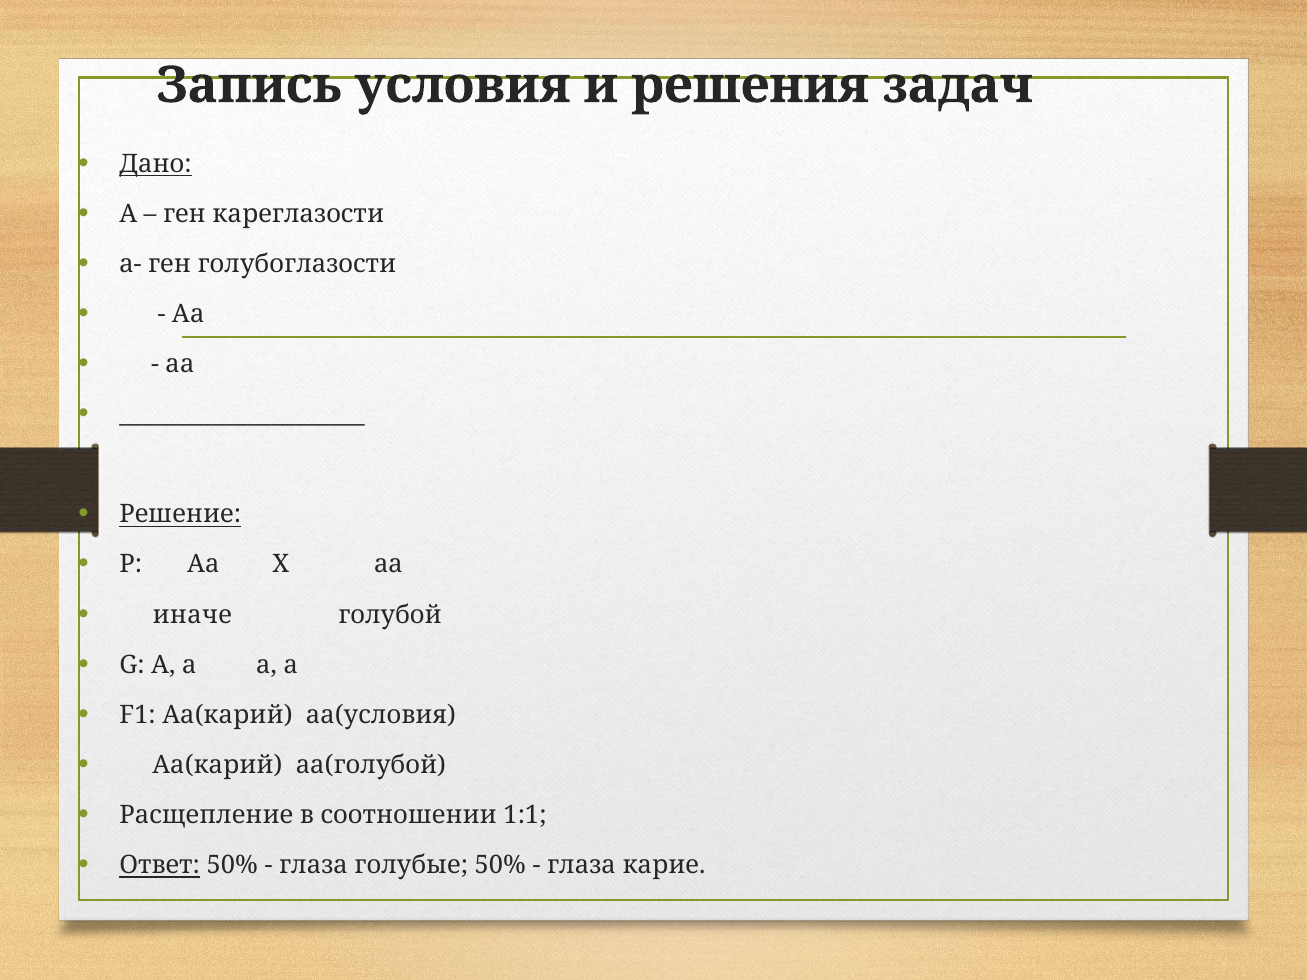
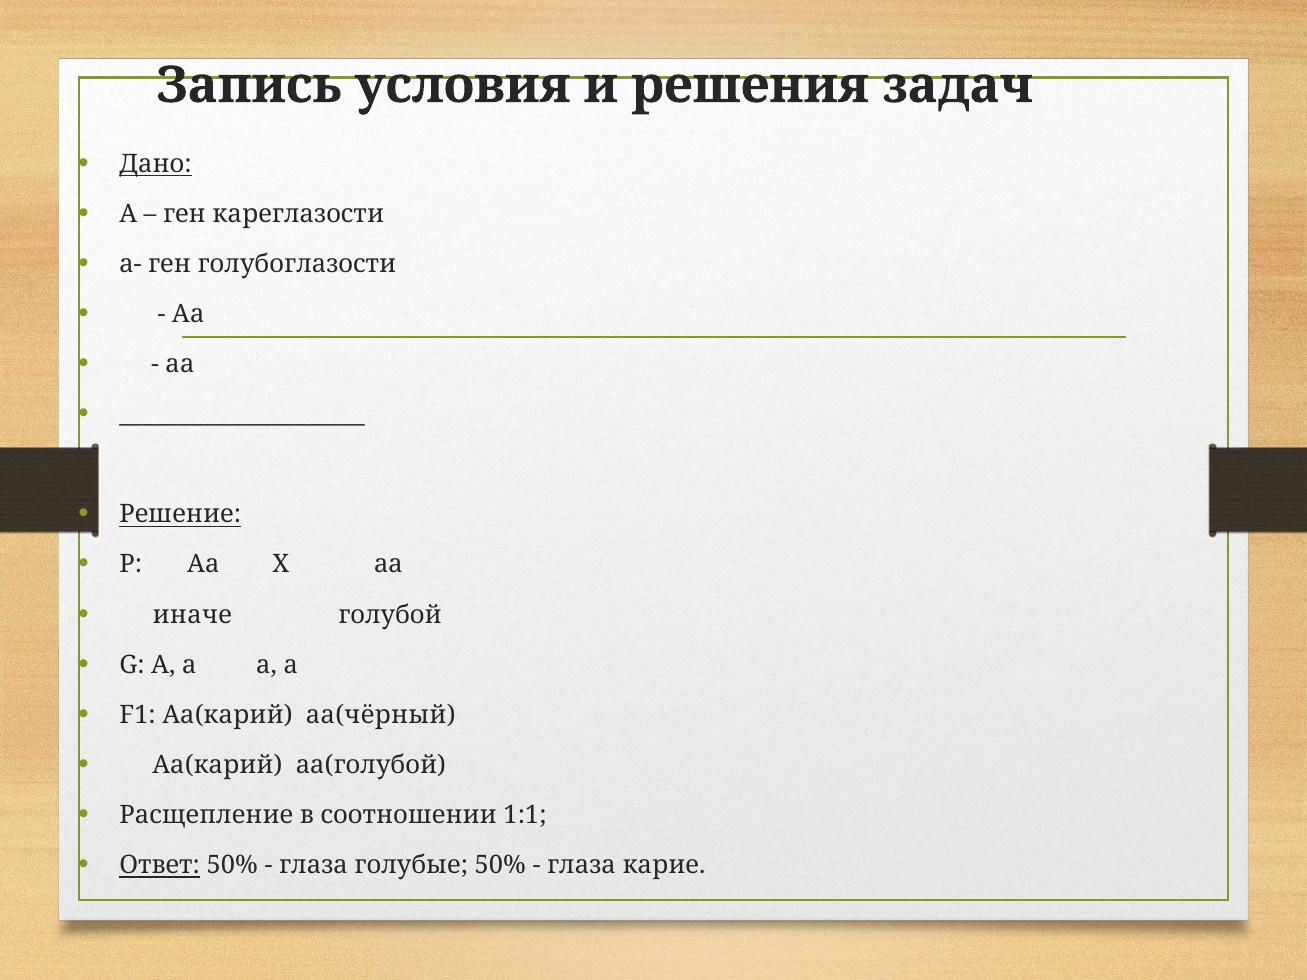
аа(условия: аа(условия -> аа(чёрный
